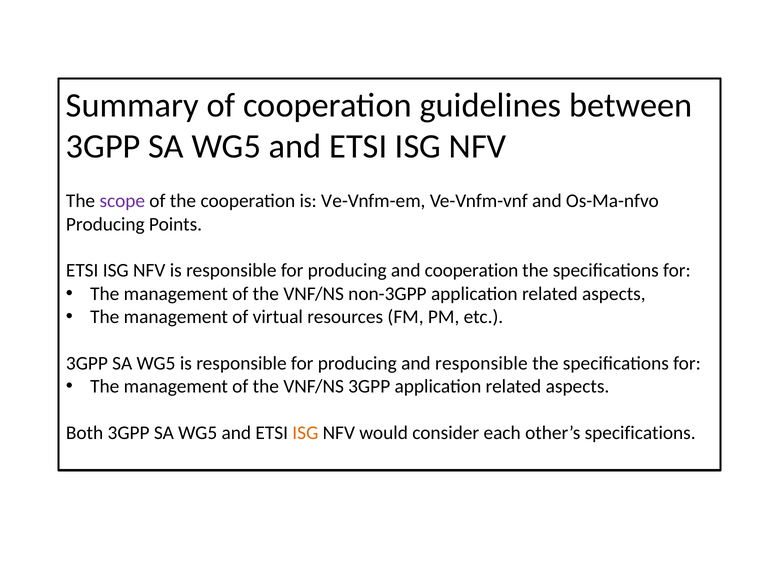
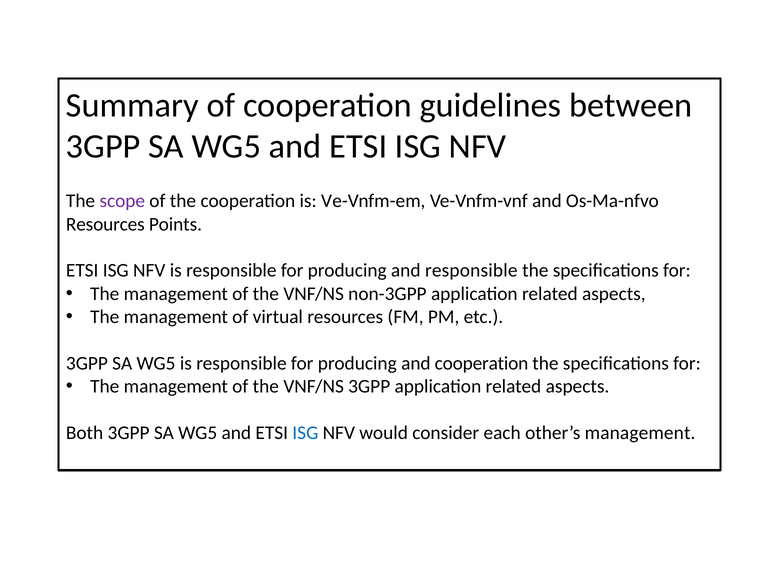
Producing at (105, 224): Producing -> Resources
and cooperation: cooperation -> responsible
and responsible: responsible -> cooperation
ISG at (305, 433) colour: orange -> blue
other’s specifications: specifications -> management
